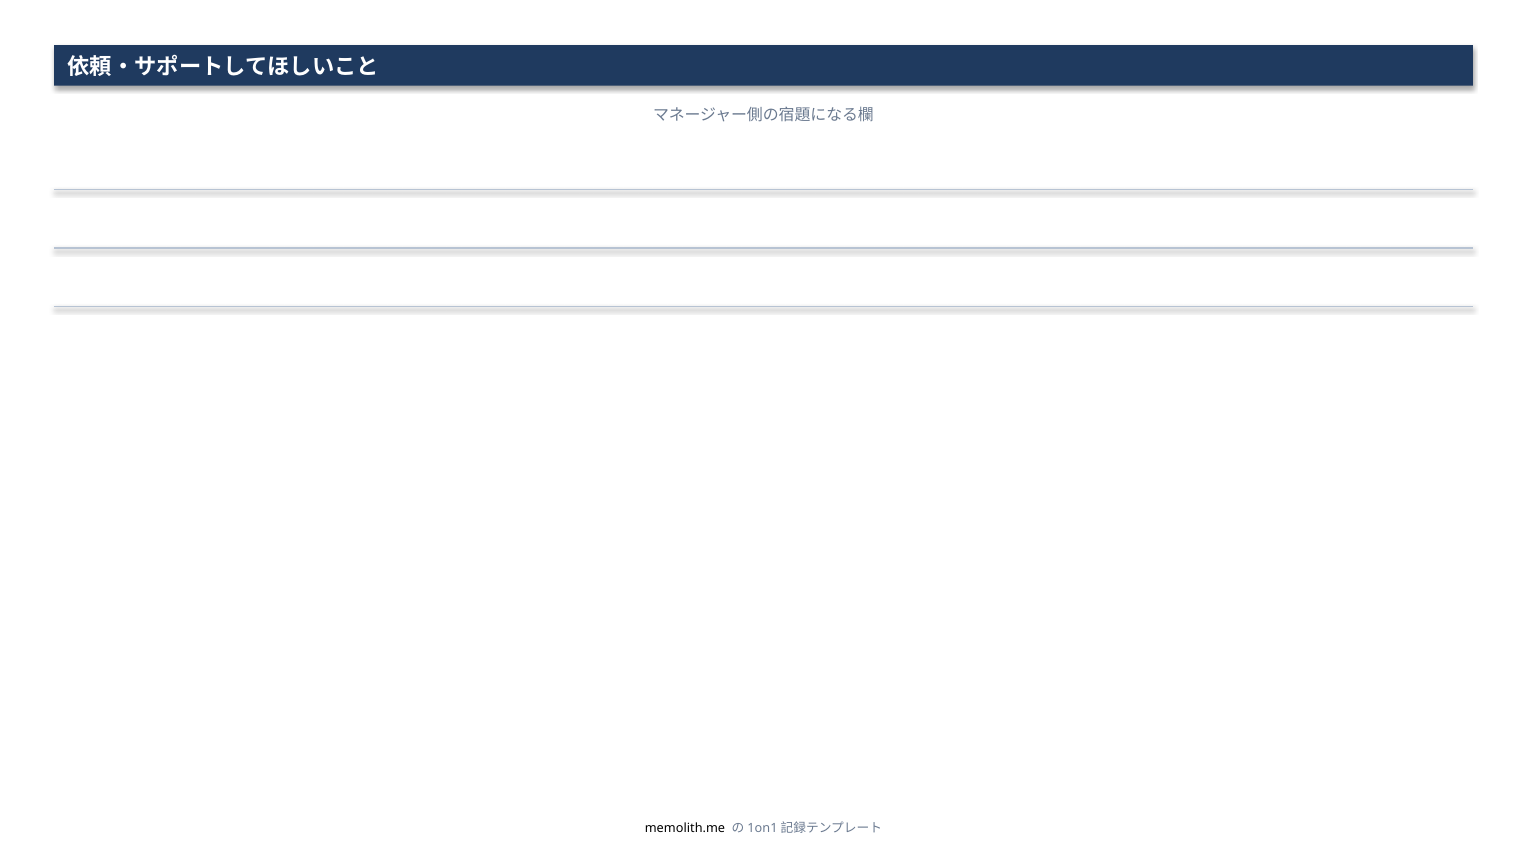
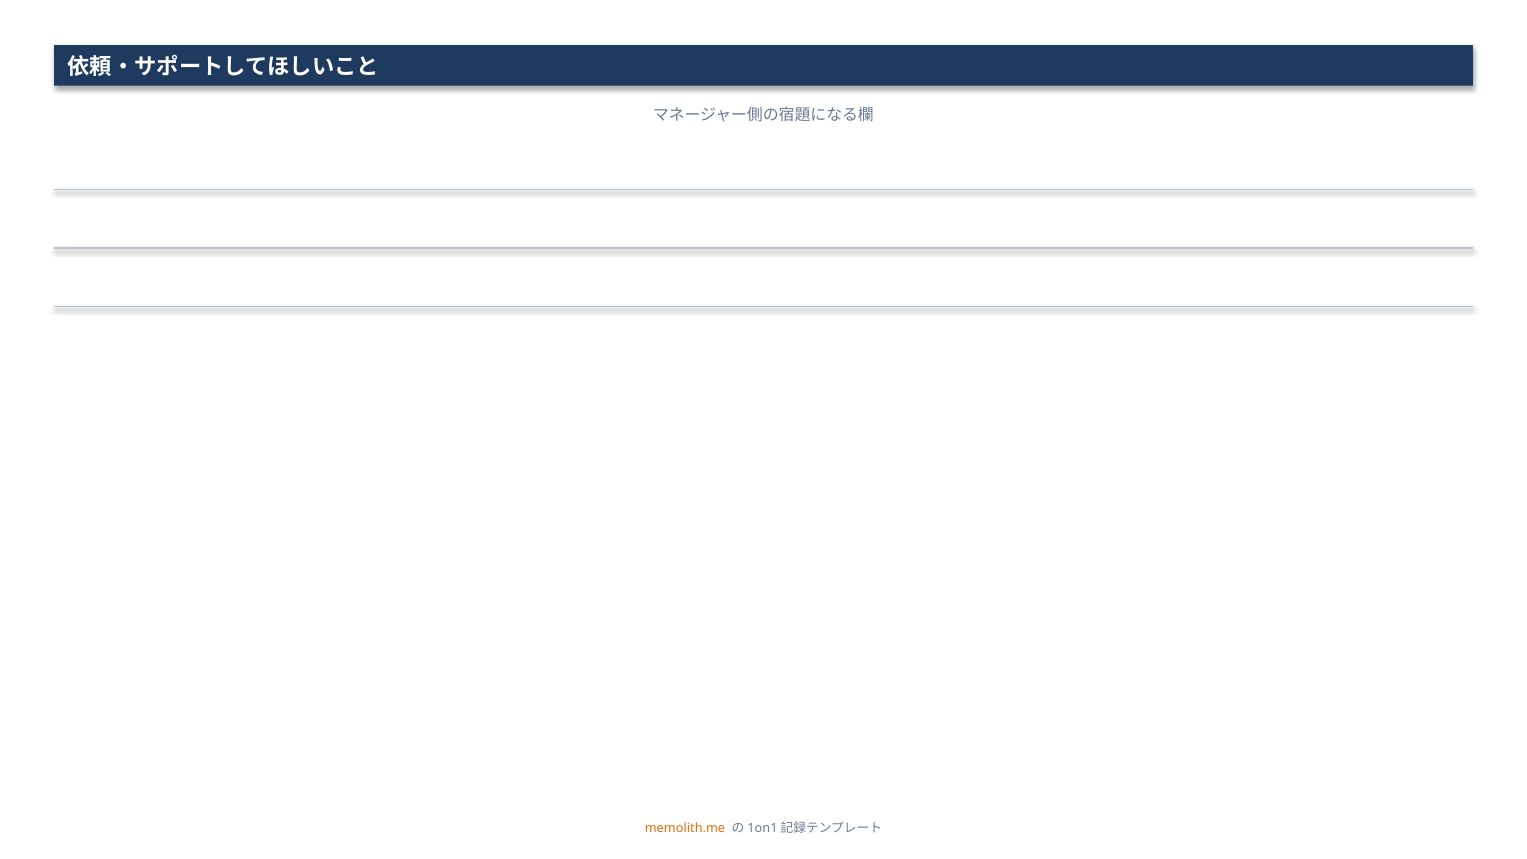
memolith.me colour: black -> orange
